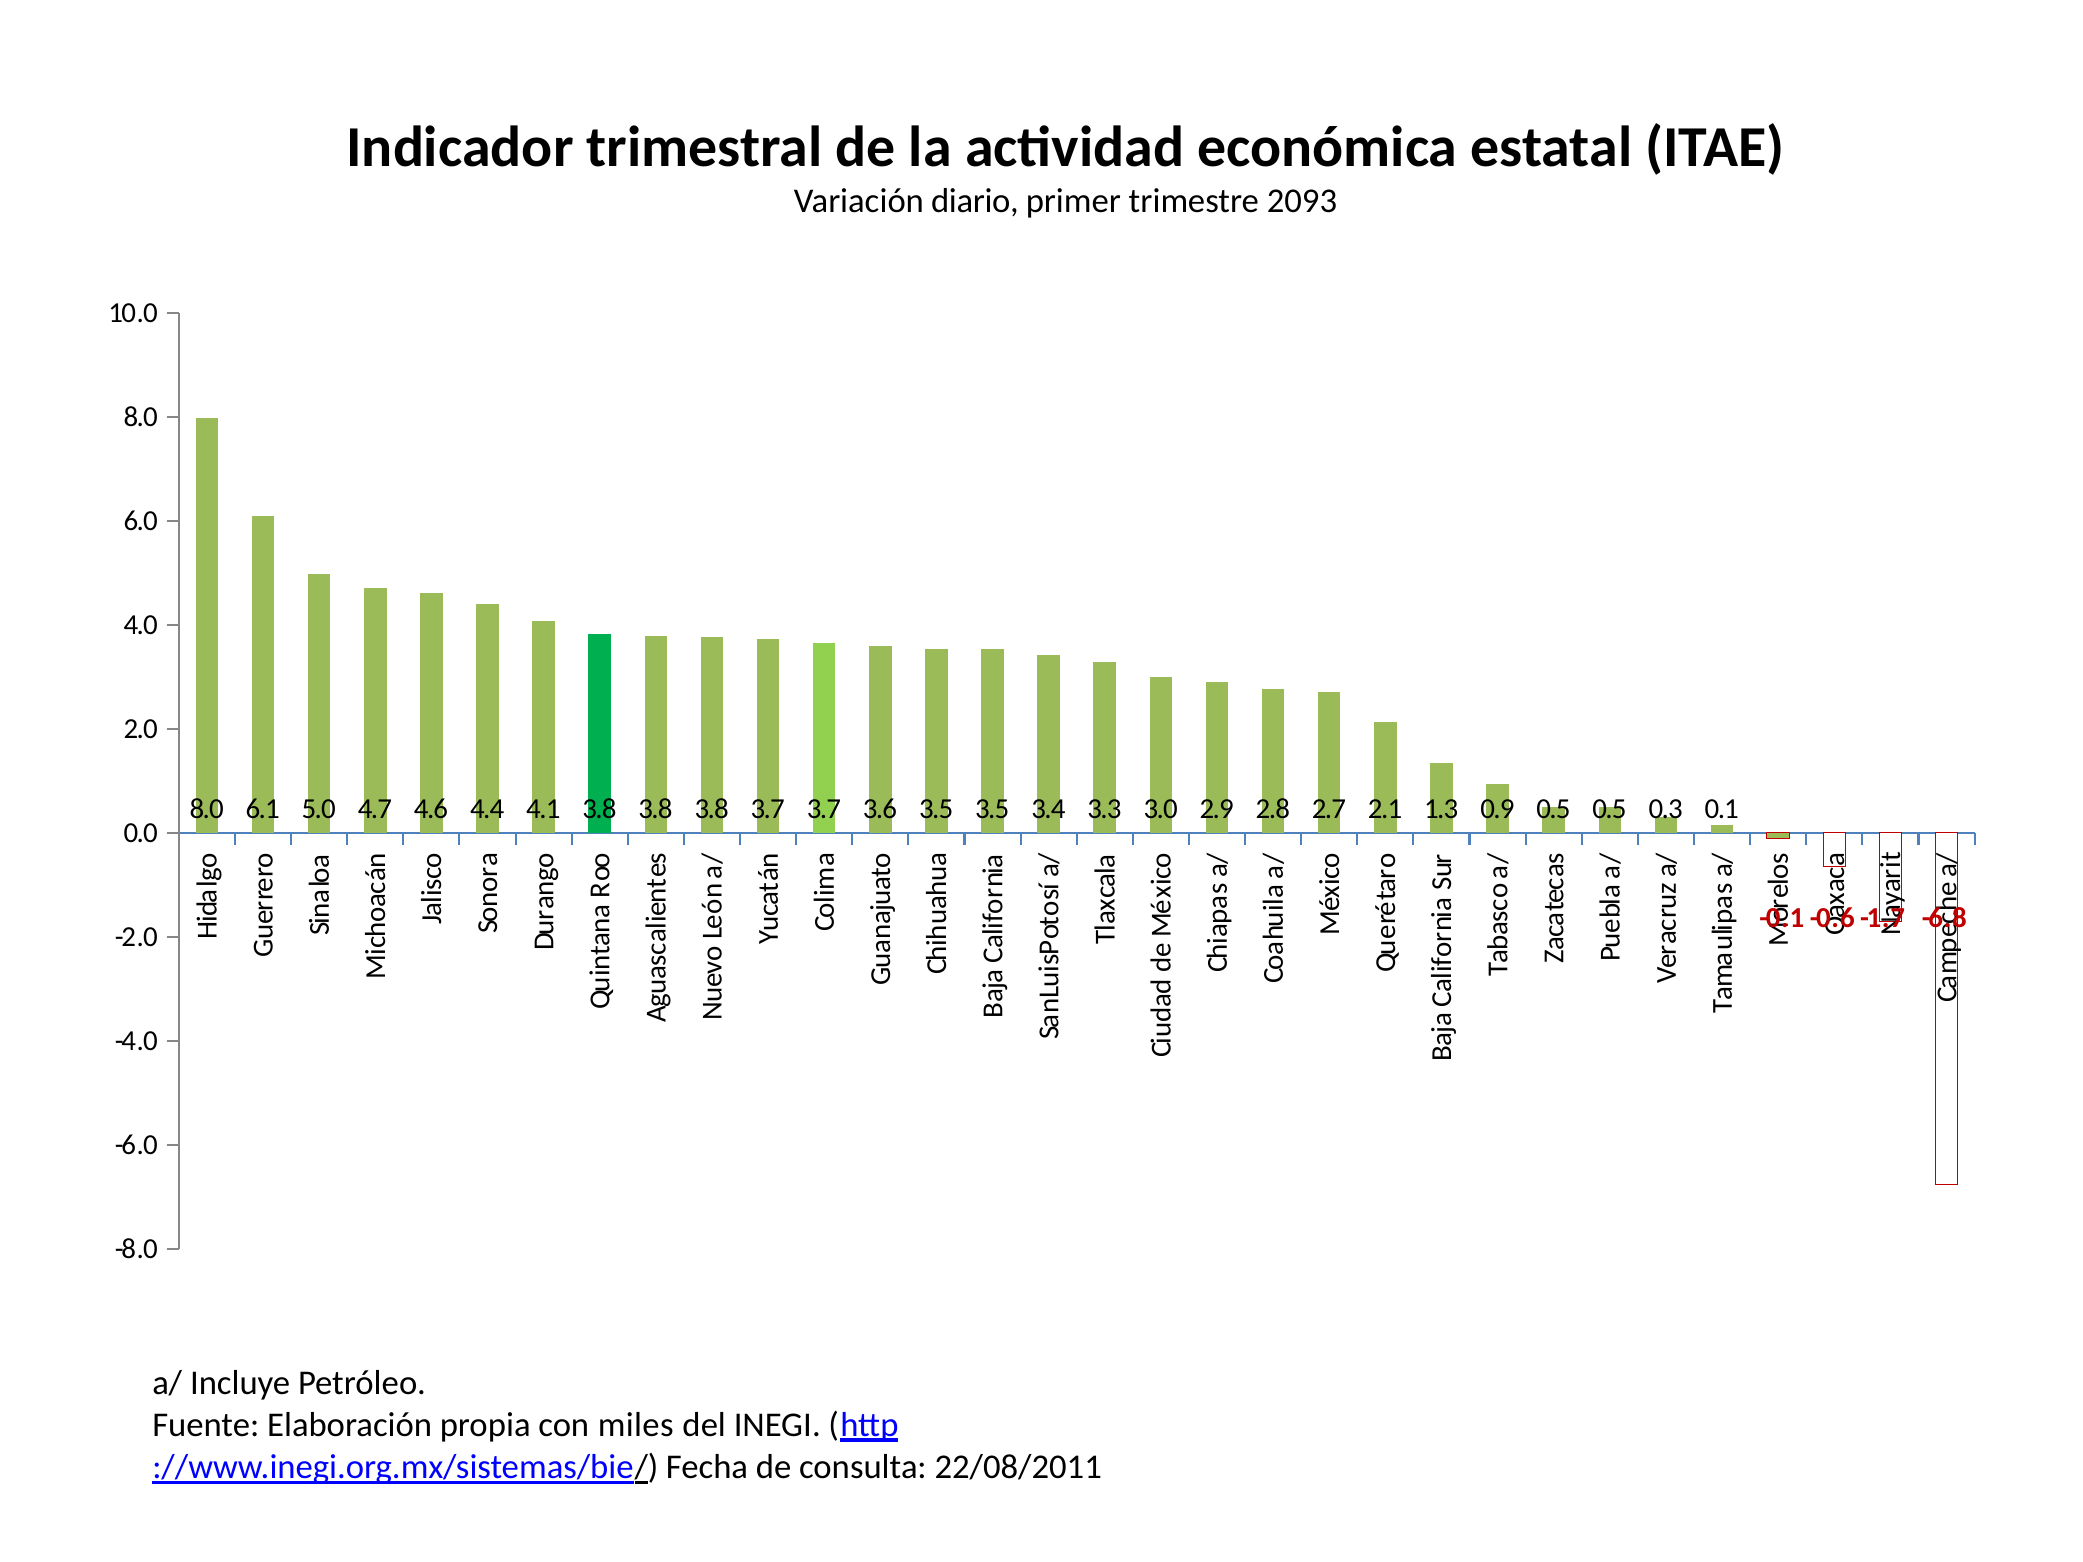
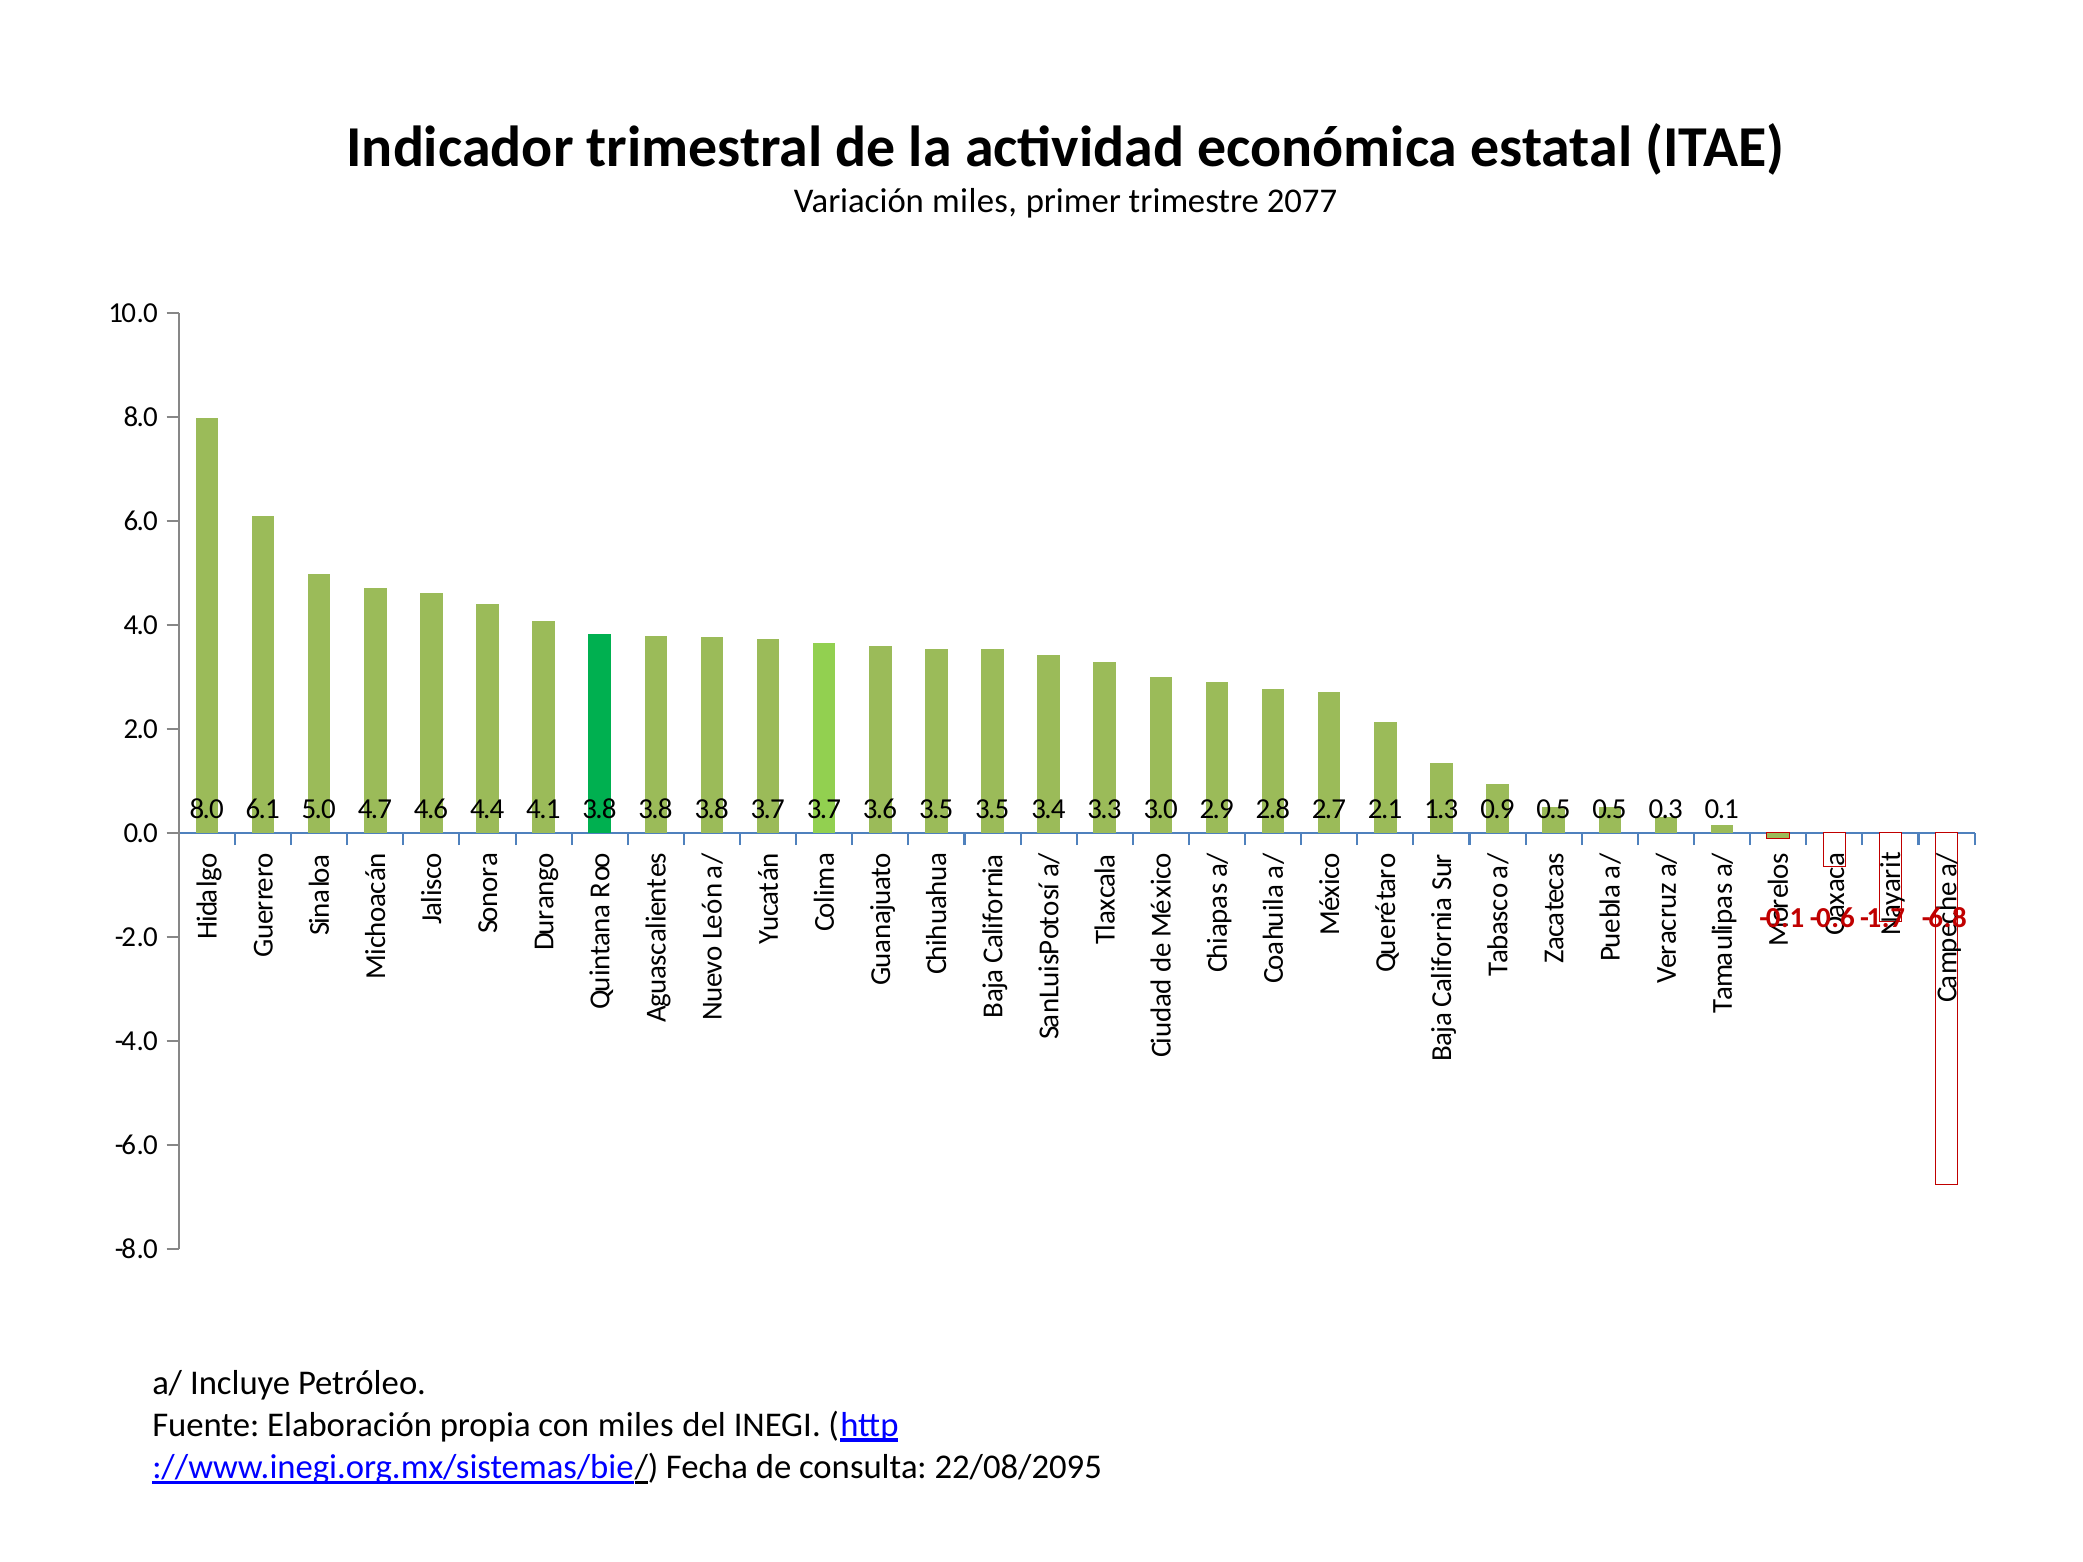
Variación diario: diario -> miles
2093: 2093 -> 2077
22/08/2011: 22/08/2011 -> 22/08/2095
